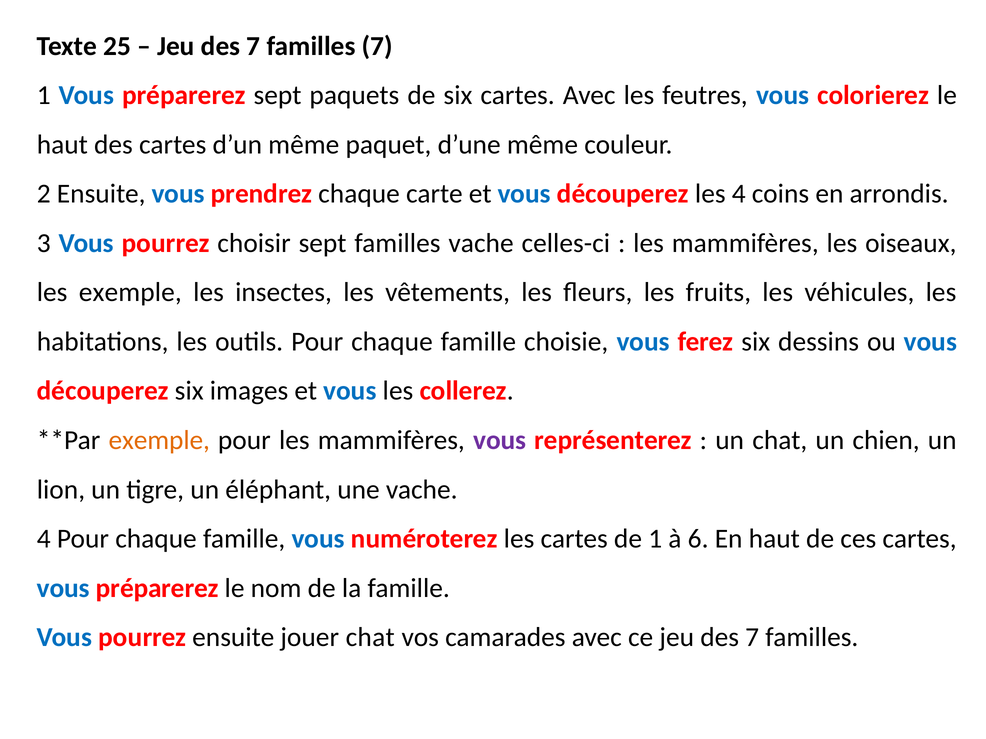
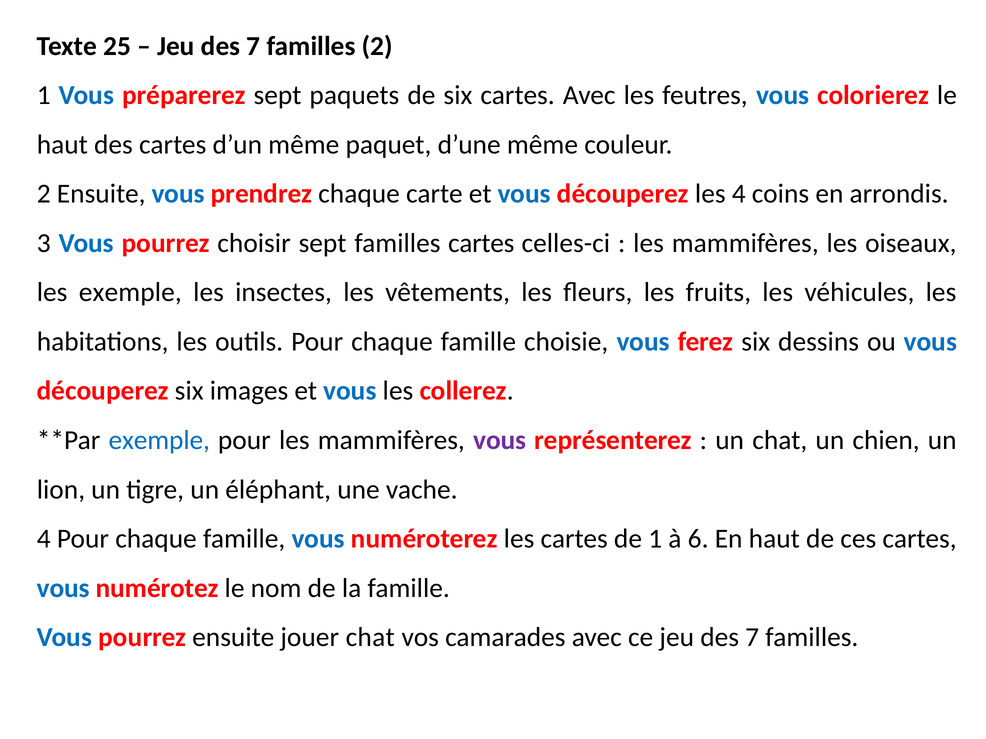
familles 7: 7 -> 2
familles vache: vache -> cartes
exemple at (159, 441) colour: orange -> blue
préparerez at (157, 588): préparerez -> numérotez
